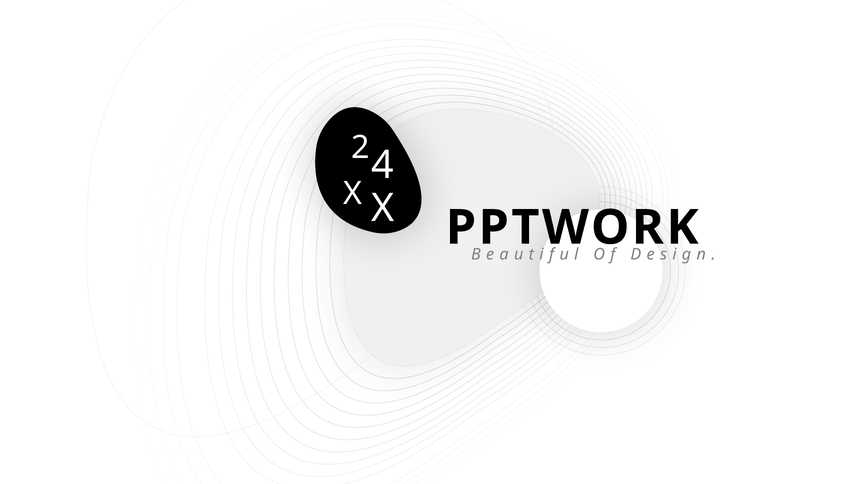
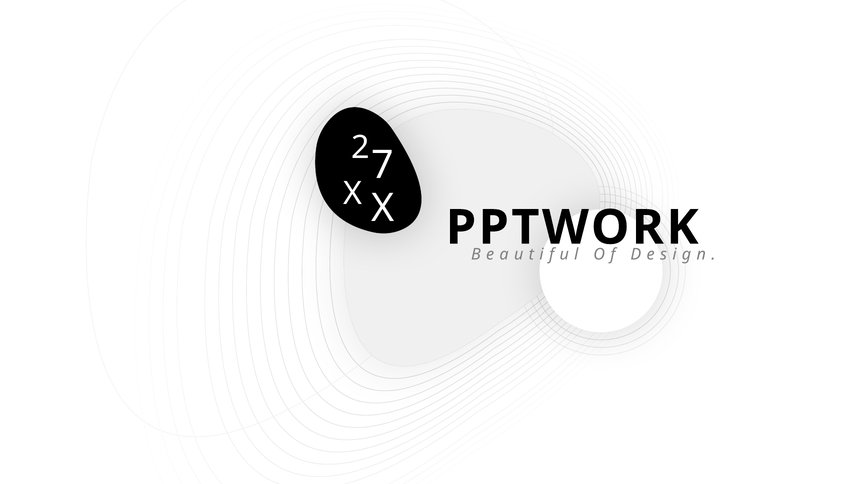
4: 4 -> 7
